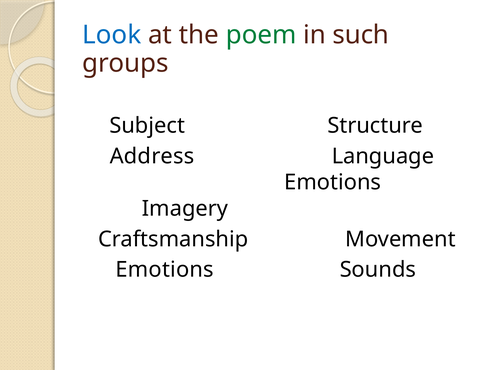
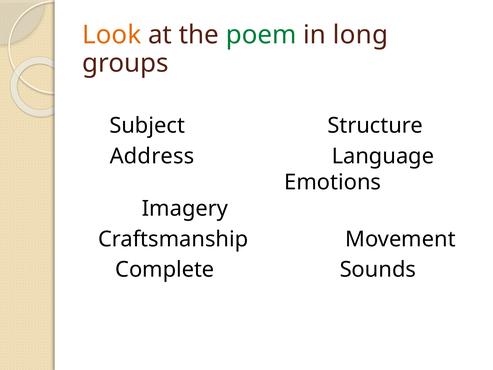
Look colour: blue -> orange
such: such -> long
Emotions at (165, 269): Emotions -> Complete
